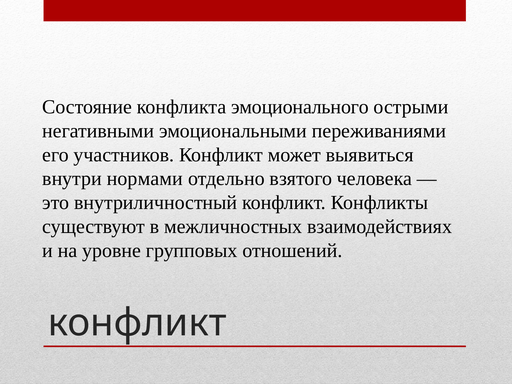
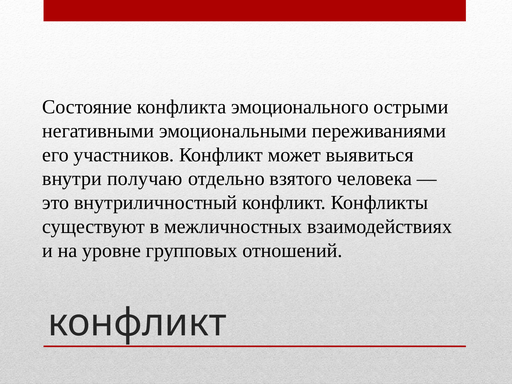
нормами: нормами -> получаю
